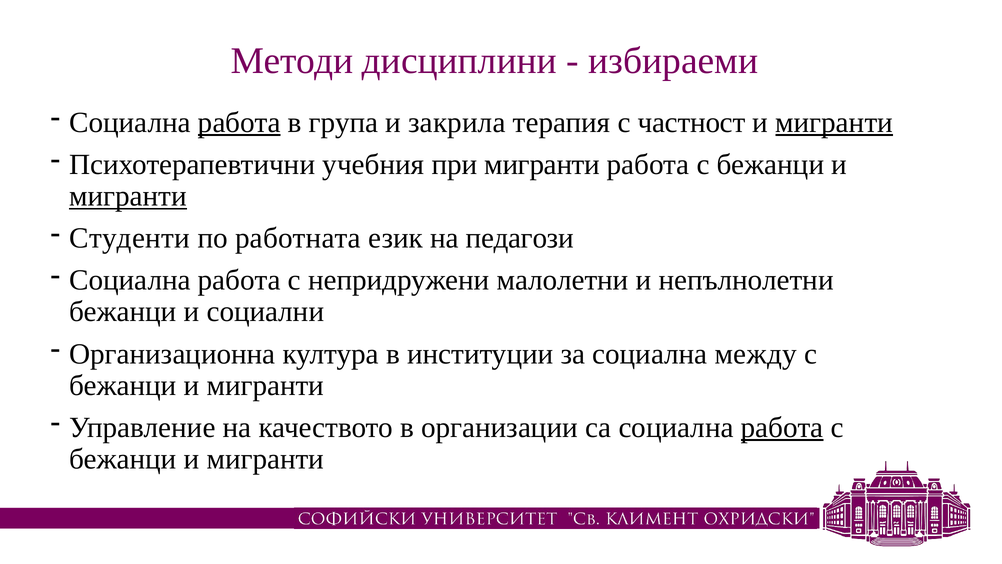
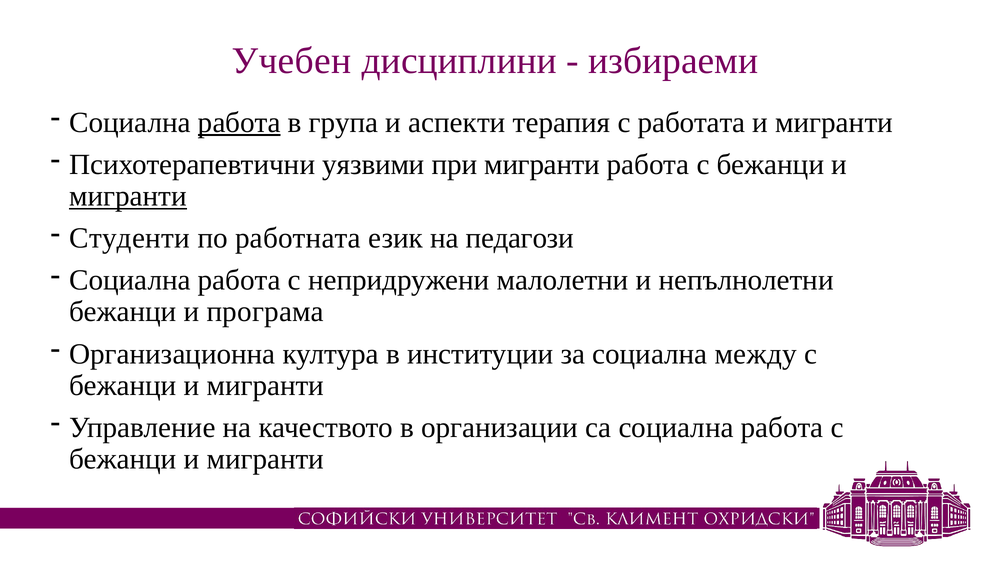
Методи: Методи -> Учебен
закрила: закрила -> аспекти
частност: частност -> работата
мигранти at (834, 122) underline: present -> none
учебния: учебния -> уязвими
социални: социални -> програма
работа at (782, 427) underline: present -> none
